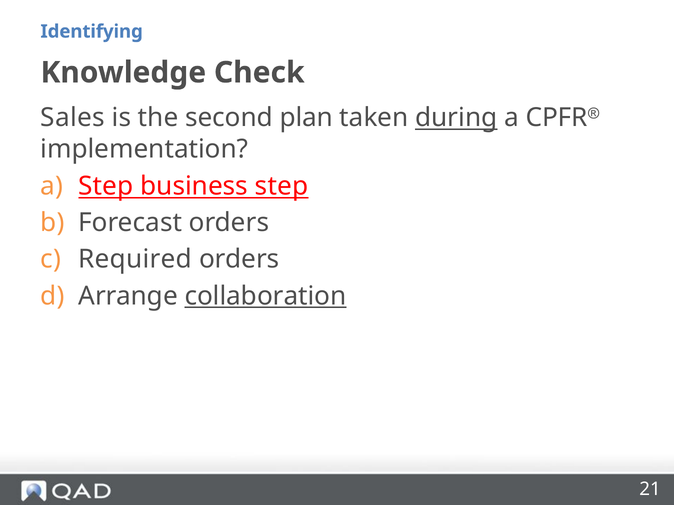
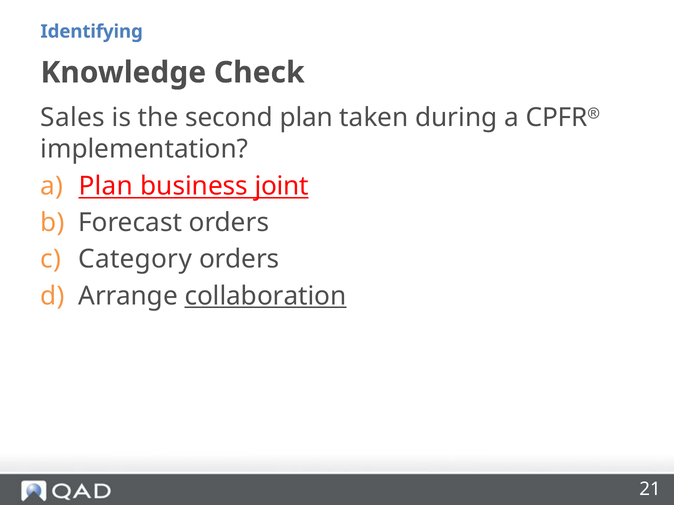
during underline: present -> none
a Step: Step -> Plan
business step: step -> joint
Required: Required -> Category
